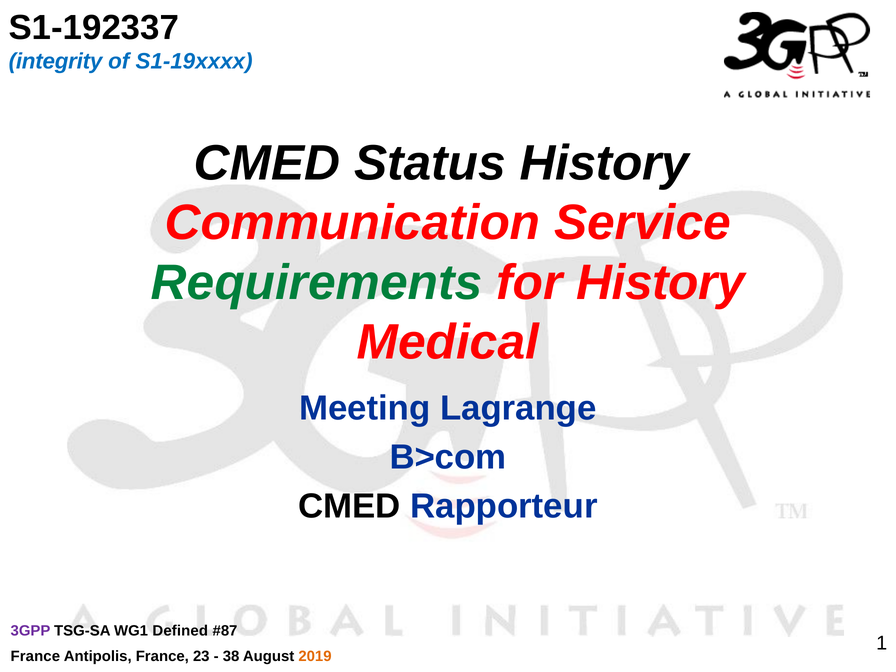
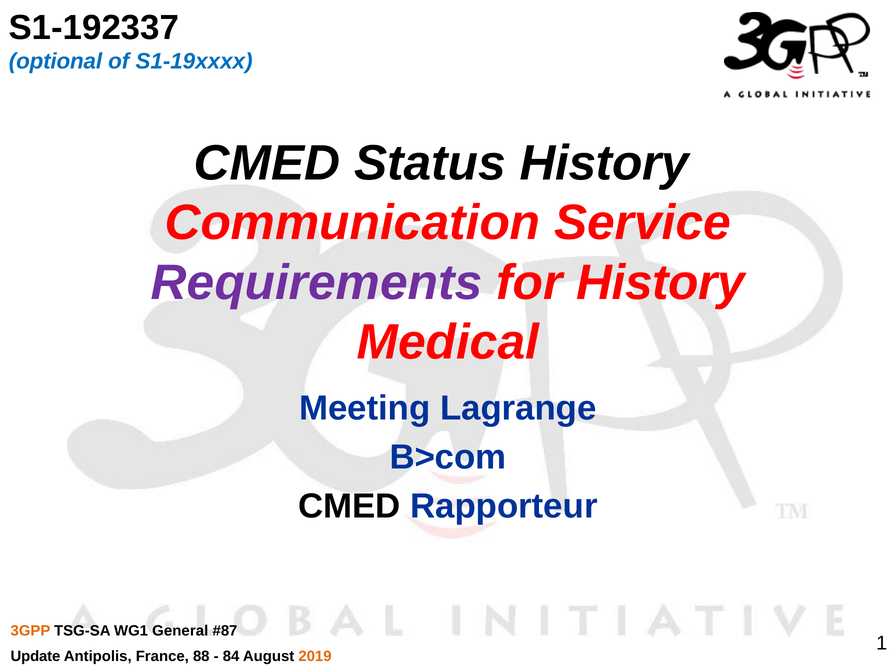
integrity: integrity -> optional
Requirements colour: green -> purple
3GPP colour: purple -> orange
Defined: Defined -> General
France at (35, 656): France -> Update
23: 23 -> 88
38: 38 -> 84
